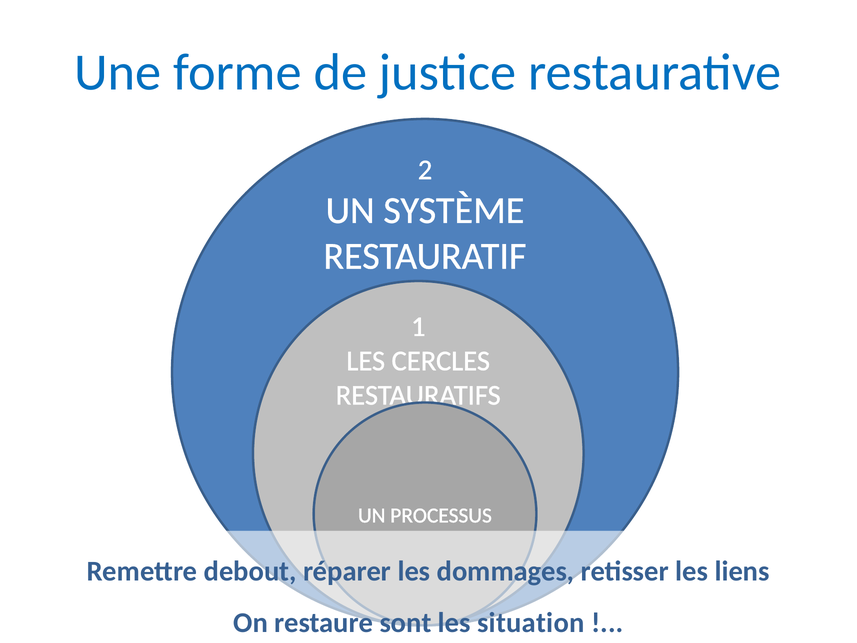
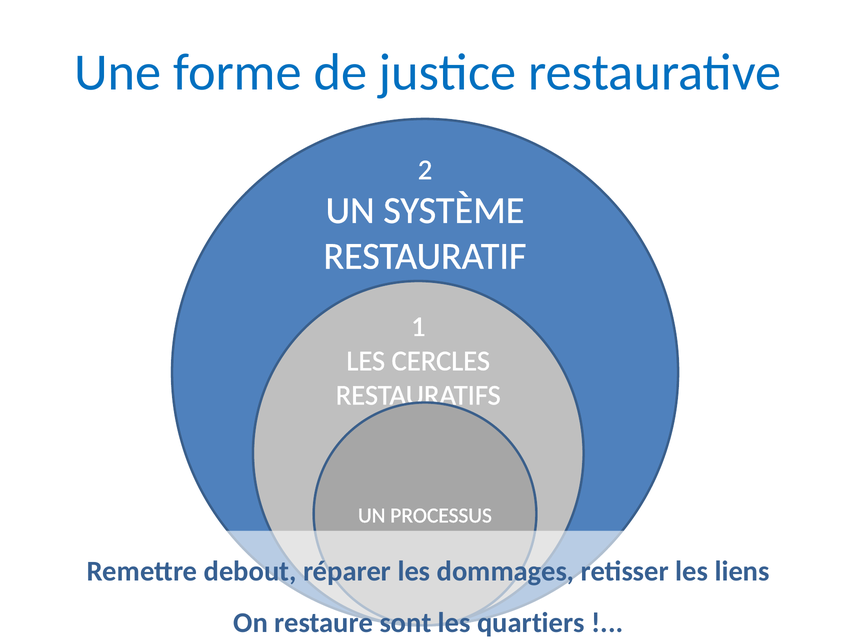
situation: situation -> quartiers
